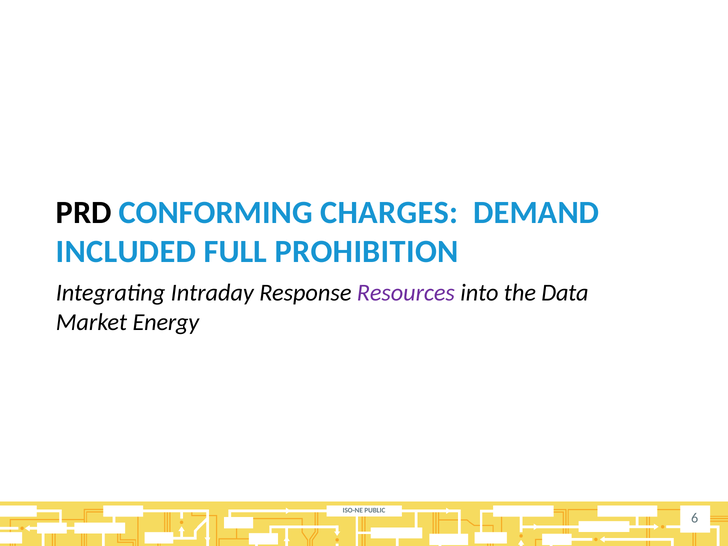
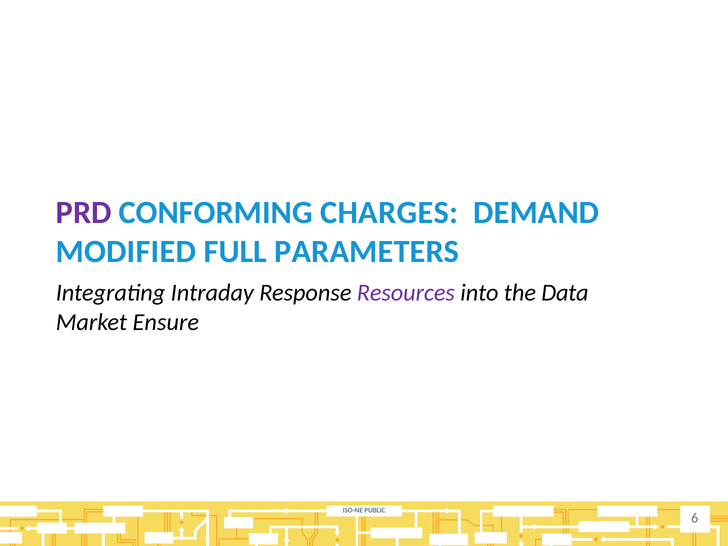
PRD colour: black -> purple
INCLUDED: INCLUDED -> MODIFIED
PROHIBITION: PROHIBITION -> PARAMETERS
Energy: Energy -> Ensure
